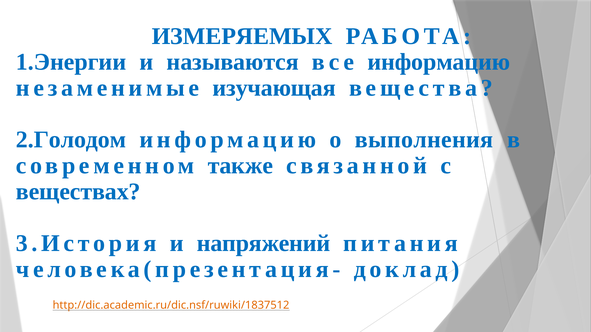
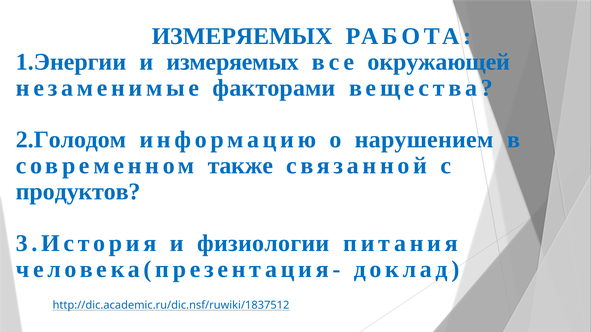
и называются: называются -> измеряемых
все информацию: информацию -> окружающей
изучающая: изучающая -> факторами
выполнения: выполнения -> нарушением
веществах: веществах -> продуктов
напряжений: напряжений -> физиологии
http://dic.academic.ru/dic.nsf/ruwiki/1837512 colour: orange -> blue
